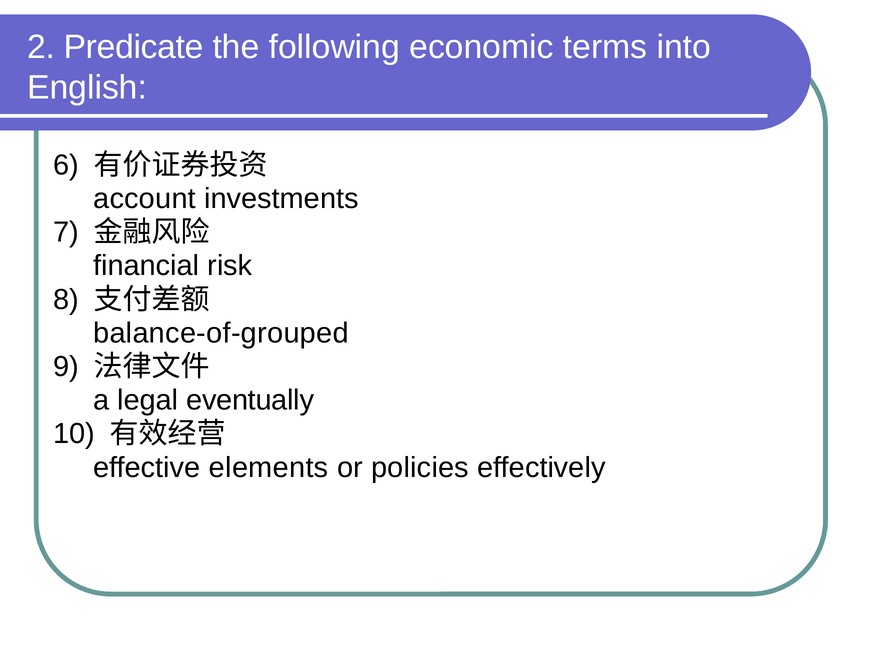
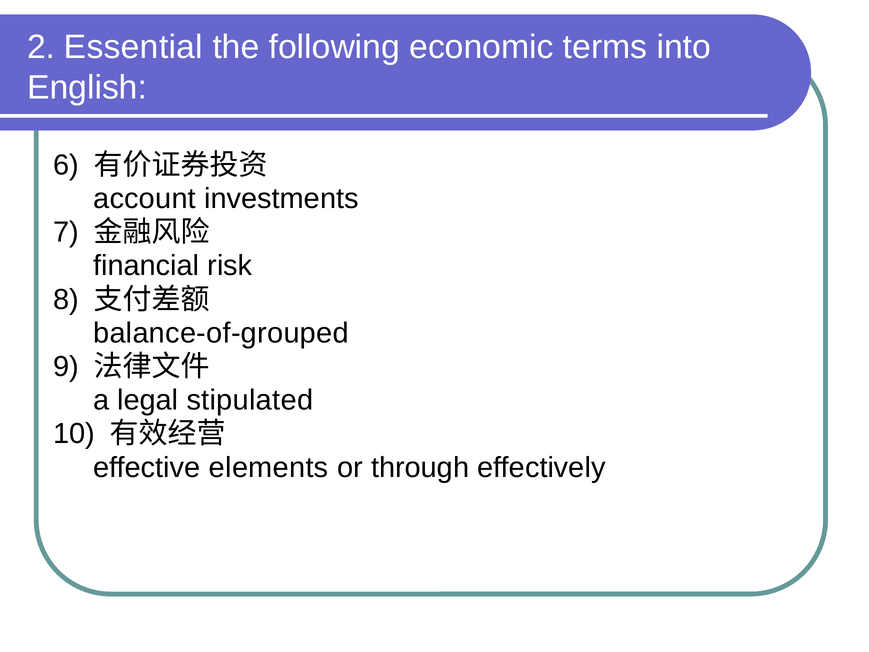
Predicate: Predicate -> Essential
eventually: eventually -> stipulated
policies: policies -> through
